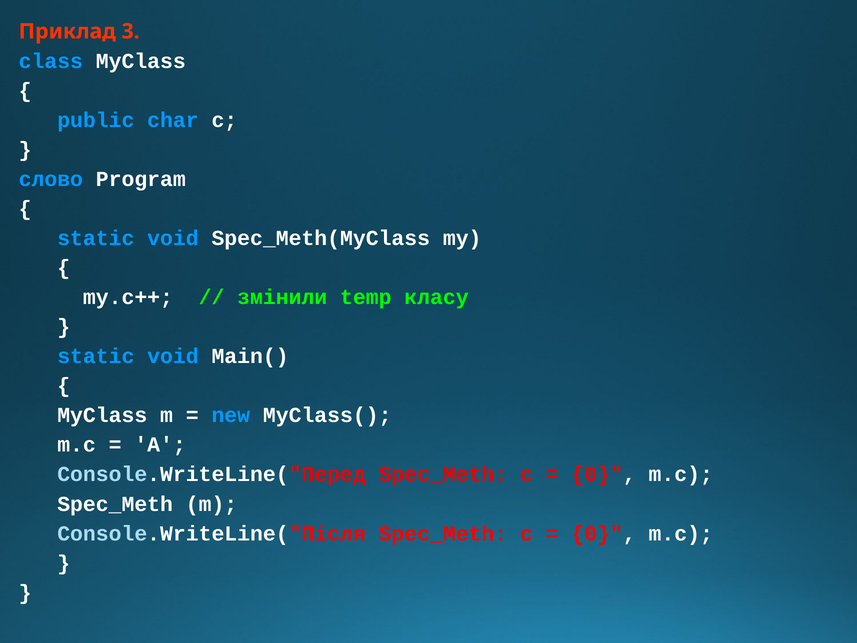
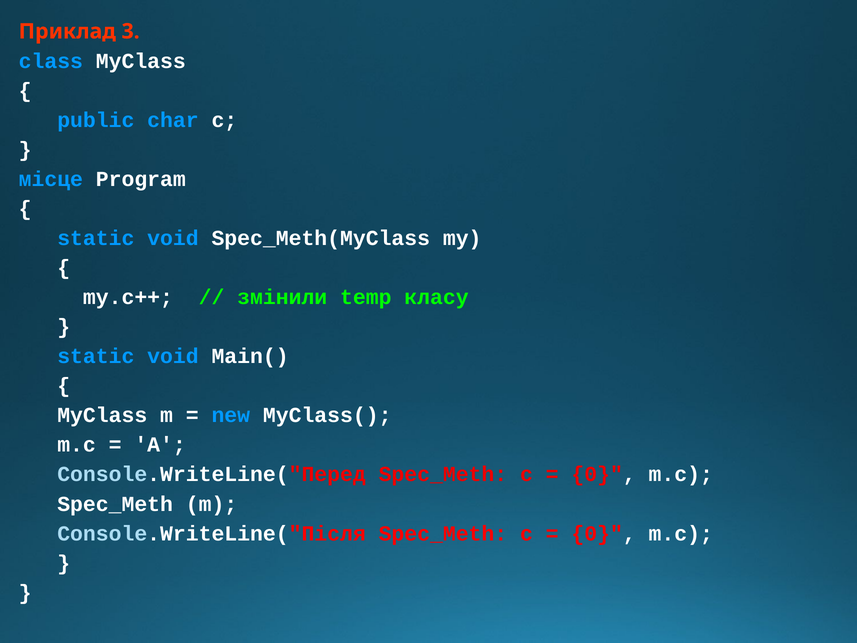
слово: слово -> місце
